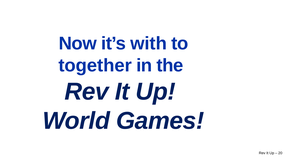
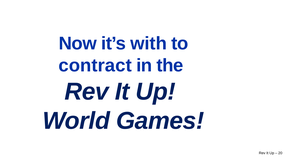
together: together -> contract
